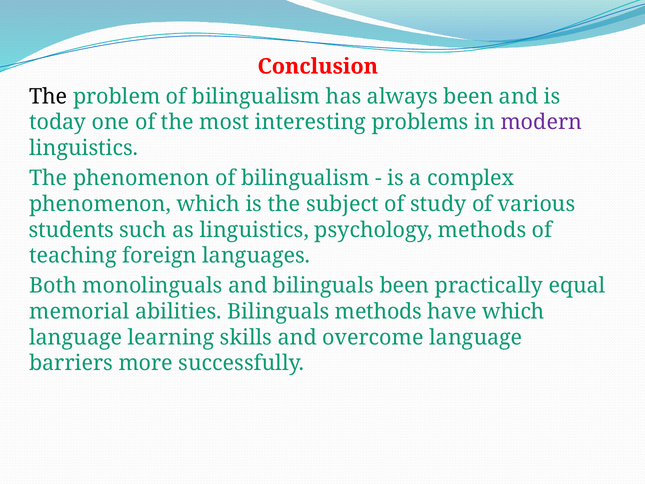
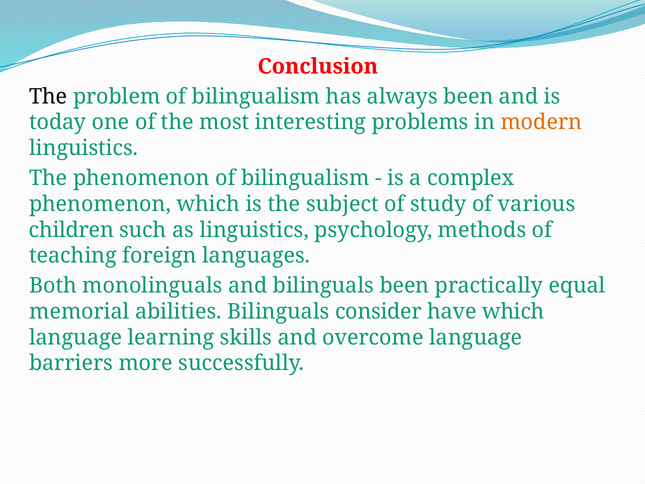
modern colour: purple -> orange
students: students -> children
Bilinguals methods: methods -> consider
